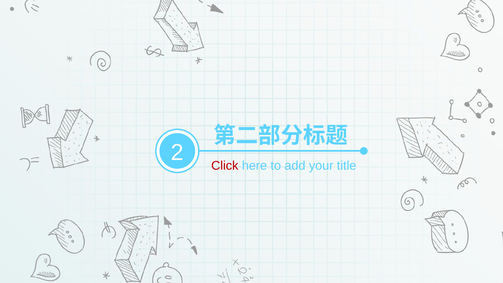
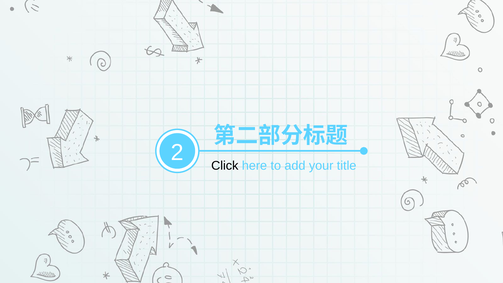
Click colour: red -> black
